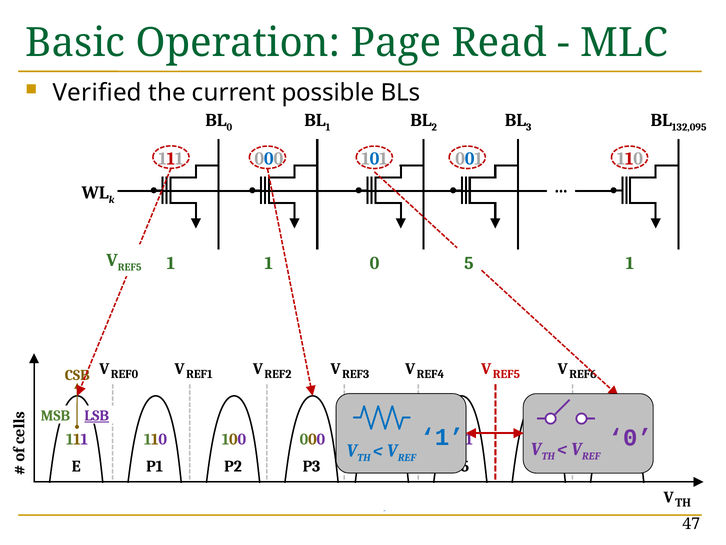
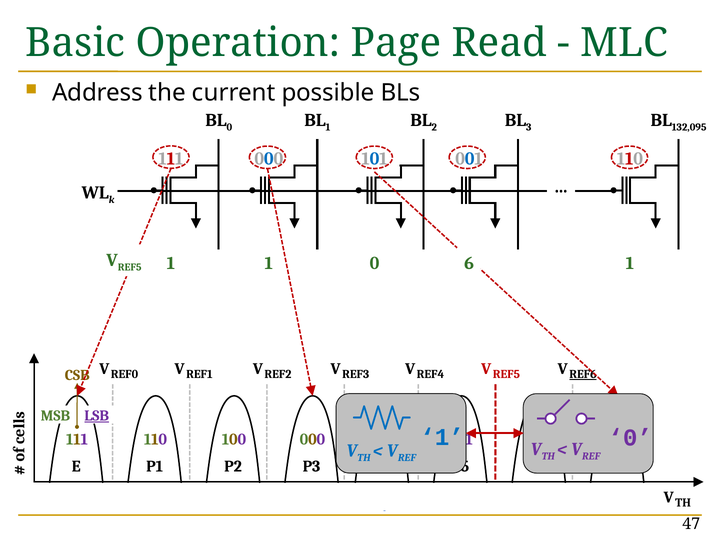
Verified: Verified -> Address
5: 5 -> 6
REF6 underline: none -> present
